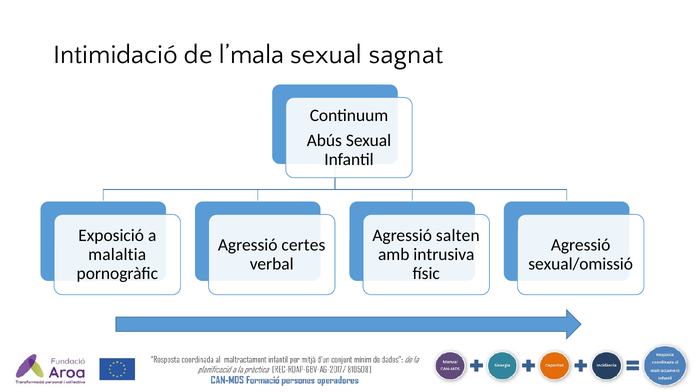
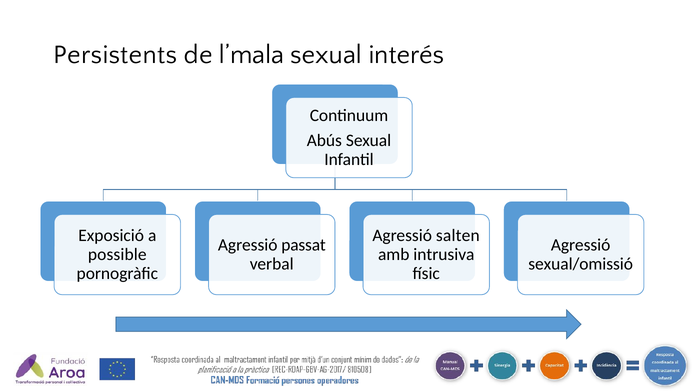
Intimidació: Intimidació -> Persistents
sagnat: sagnat -> interés
certes: certes -> passat
malaltia: malaltia -> possible
